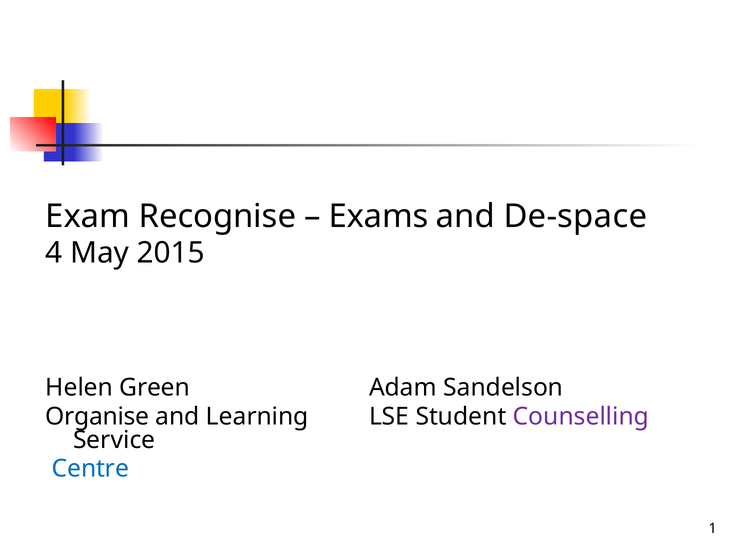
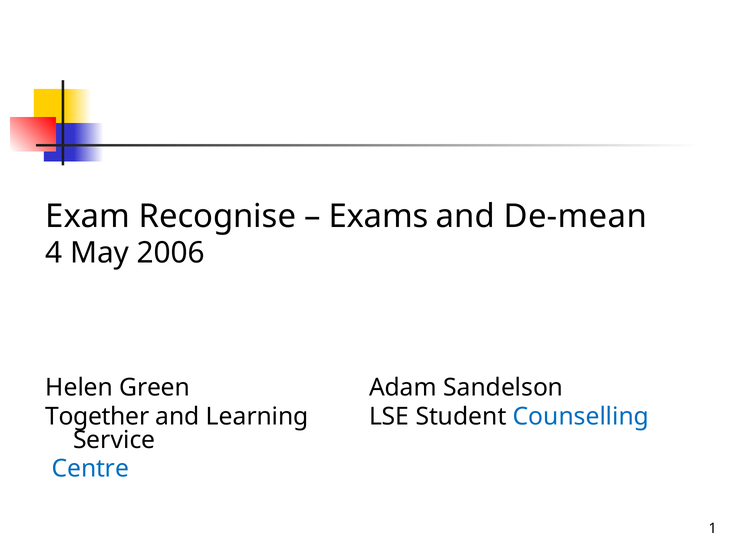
De-space: De-space -> De-mean
2015: 2015 -> 2006
Organise: Organise -> Together
Counselling colour: purple -> blue
